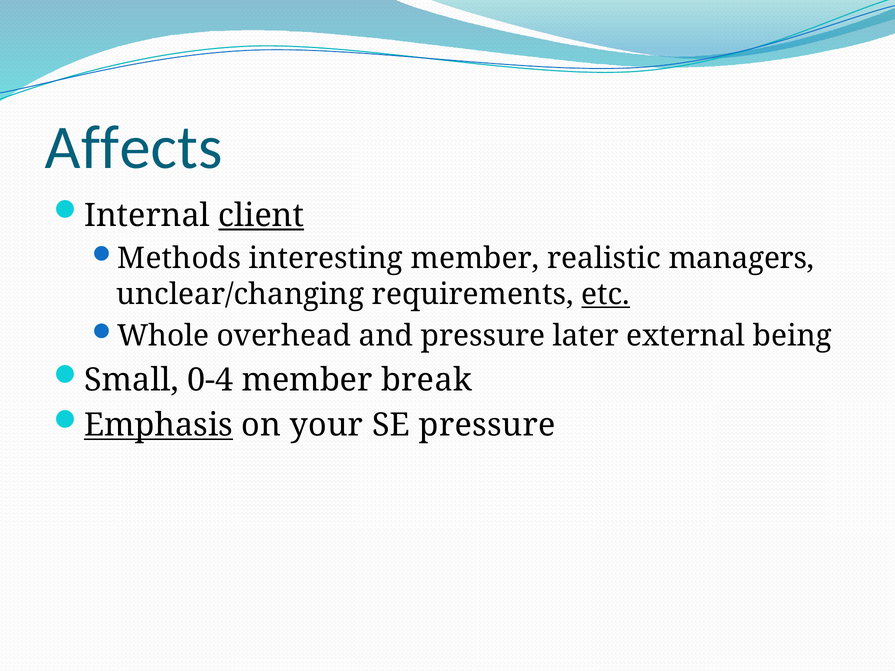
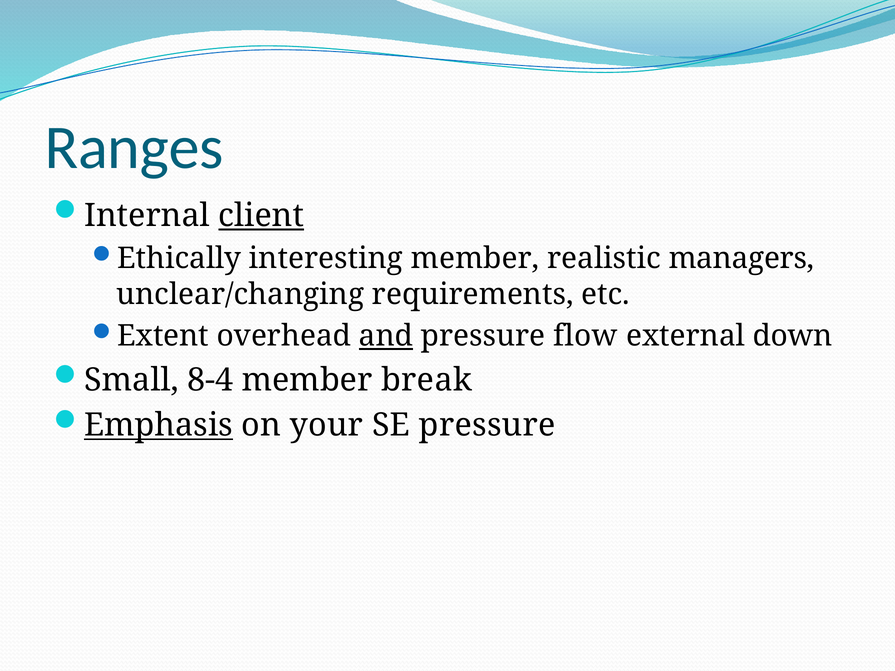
Affects: Affects -> Ranges
Methods: Methods -> Ethically
etc underline: present -> none
Whole: Whole -> Extent
and underline: none -> present
later: later -> flow
being: being -> down
0-4: 0-4 -> 8-4
